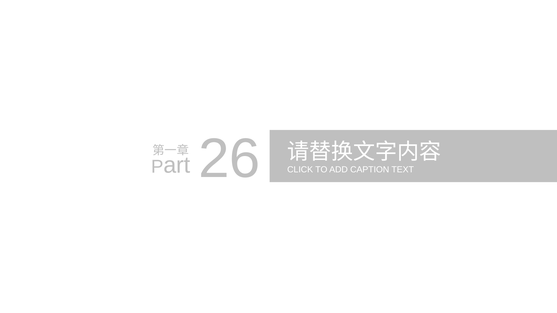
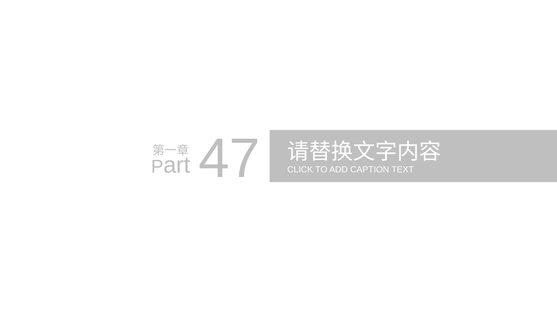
26: 26 -> 47
